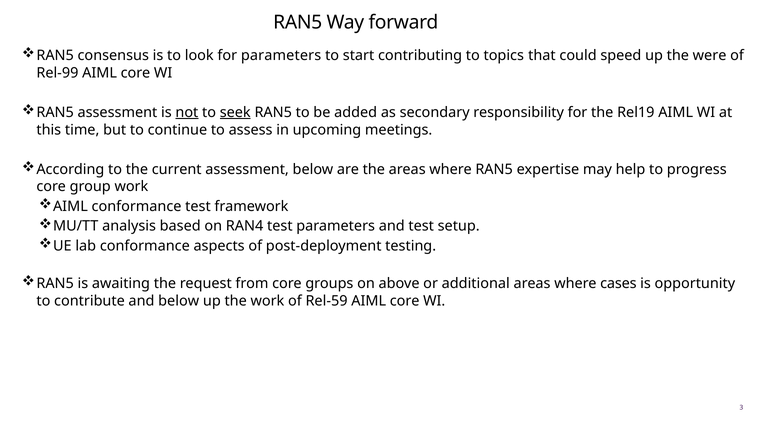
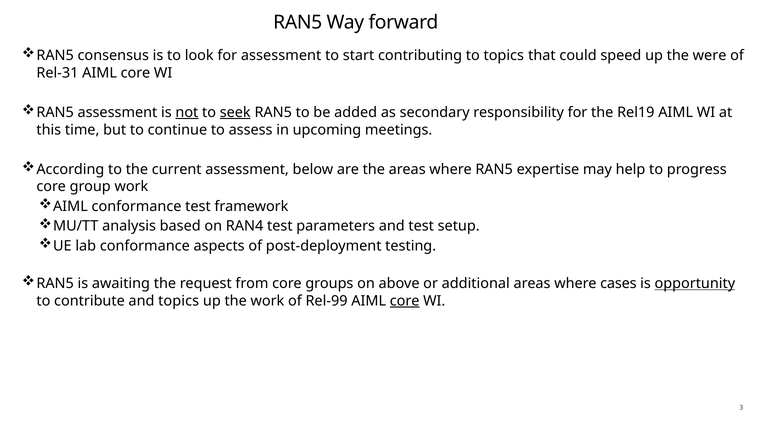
for parameters: parameters -> assessment
Rel-99: Rel-99 -> Rel-31
opportunity underline: none -> present
and below: below -> topics
Rel-59: Rel-59 -> Rel-99
core at (405, 301) underline: none -> present
